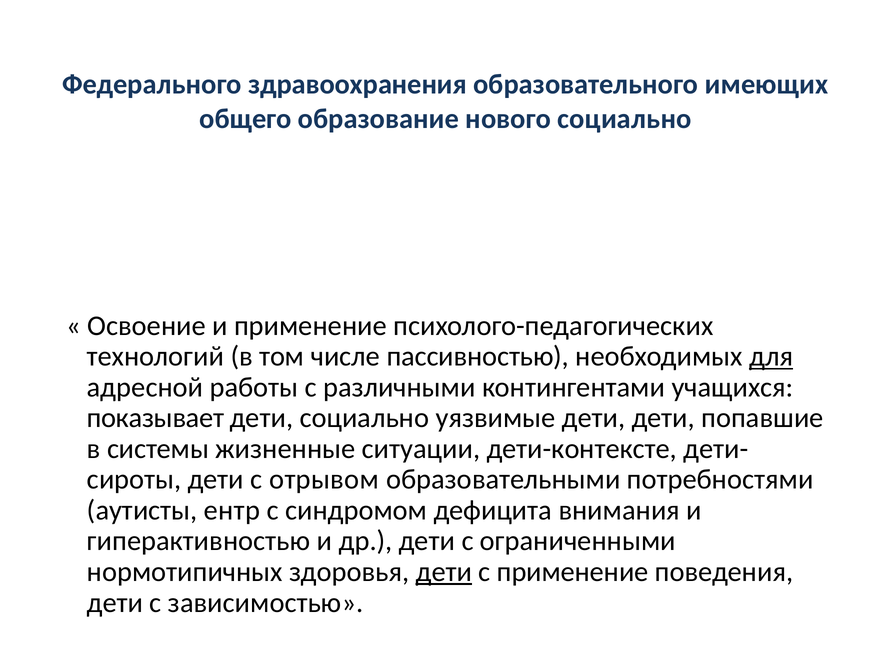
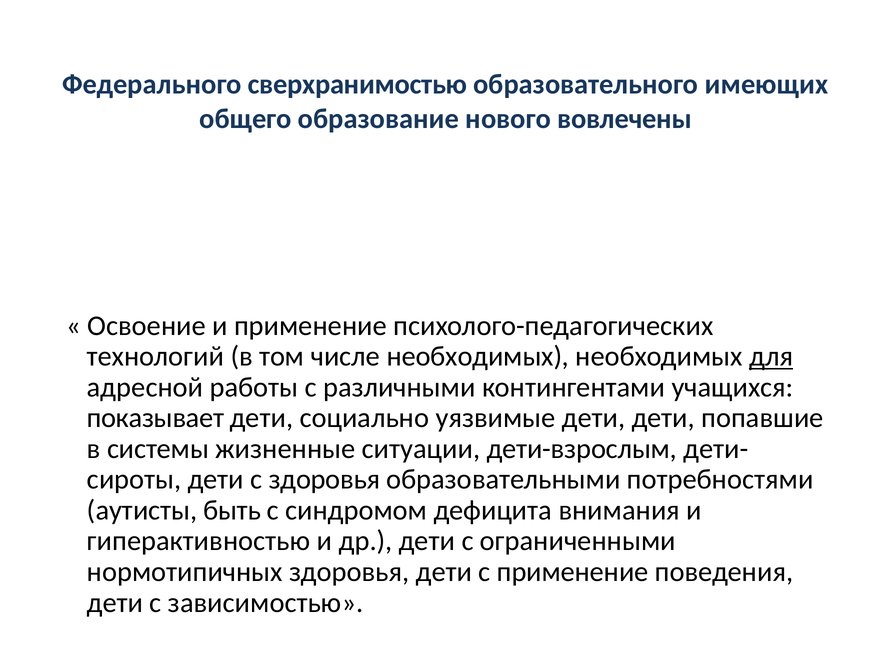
здравоохранения: здравоохранения -> сверхранимостью
нового социально: социально -> вовлечены
числе пассивностью: пассивностью -> необходимых
дети-контексте: дети-контексте -> дети-взрослым
с отрывом: отрывом -> здоровья
ентр: ентр -> быть
дети at (444, 572) underline: present -> none
